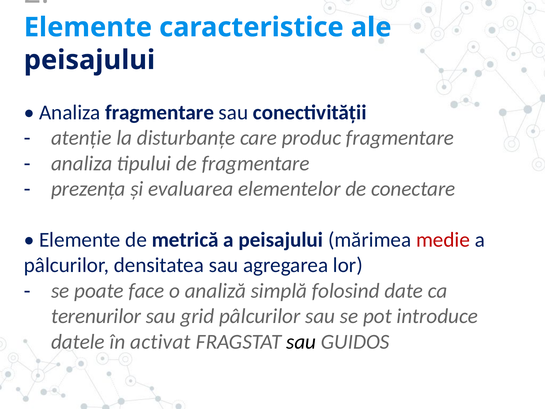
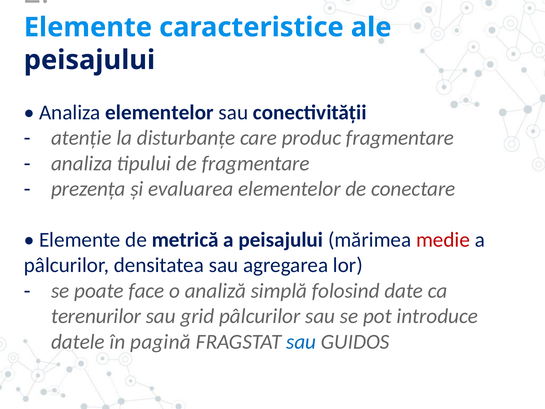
Analiza fragmentare: fragmentare -> elementelor
activat: activat -> pagină
sau at (301, 341) colour: black -> blue
